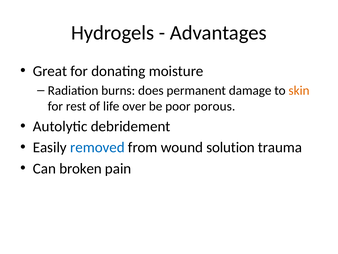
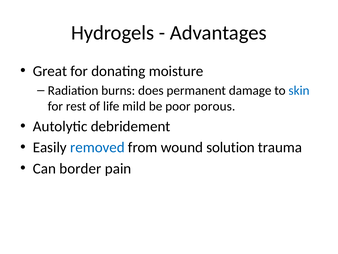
skin colour: orange -> blue
over: over -> mild
broken: broken -> border
